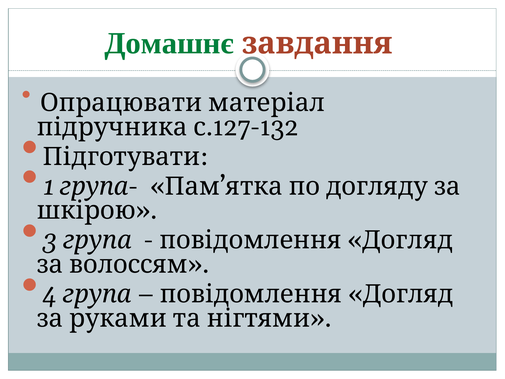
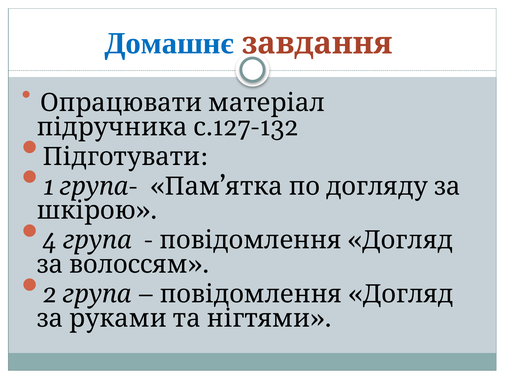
Домашнє colour: green -> blue
3: 3 -> 4
4: 4 -> 2
